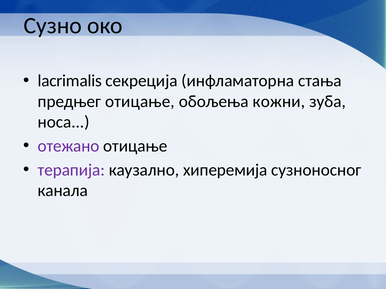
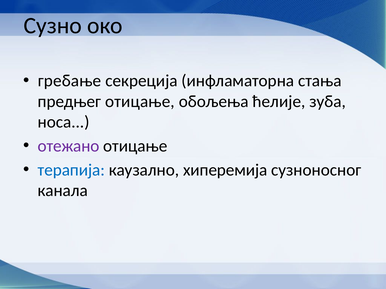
lacrimalis: lacrimalis -> гребање
кожни: кожни -> ћелије
терапија colour: purple -> blue
